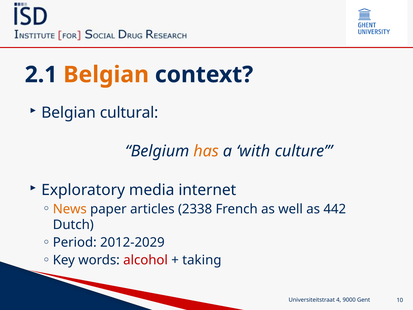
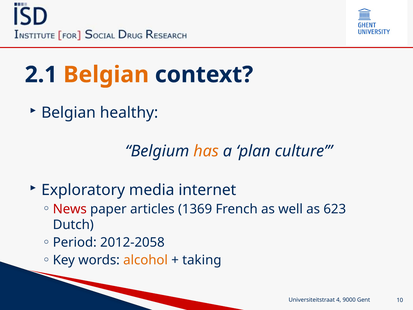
cultural: cultural -> healthy
with: with -> plan
News colour: orange -> red
2338: 2338 -> 1369
442: 442 -> 623
2012-2029: 2012-2029 -> 2012-2058
alcohol colour: red -> orange
